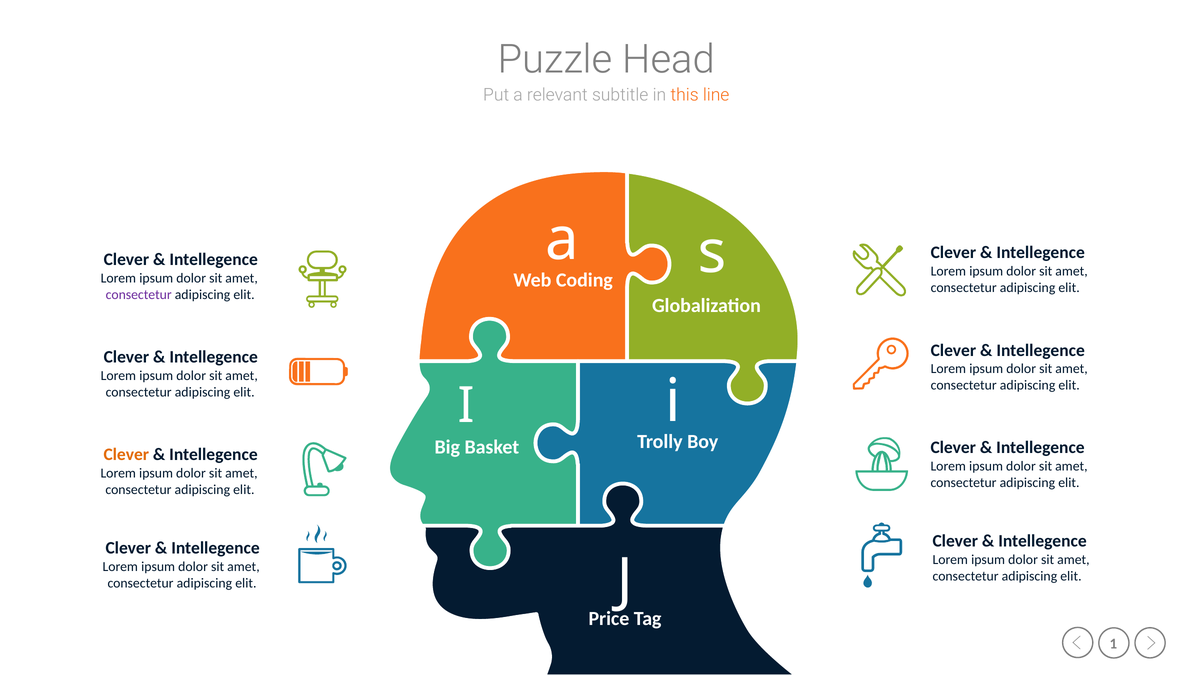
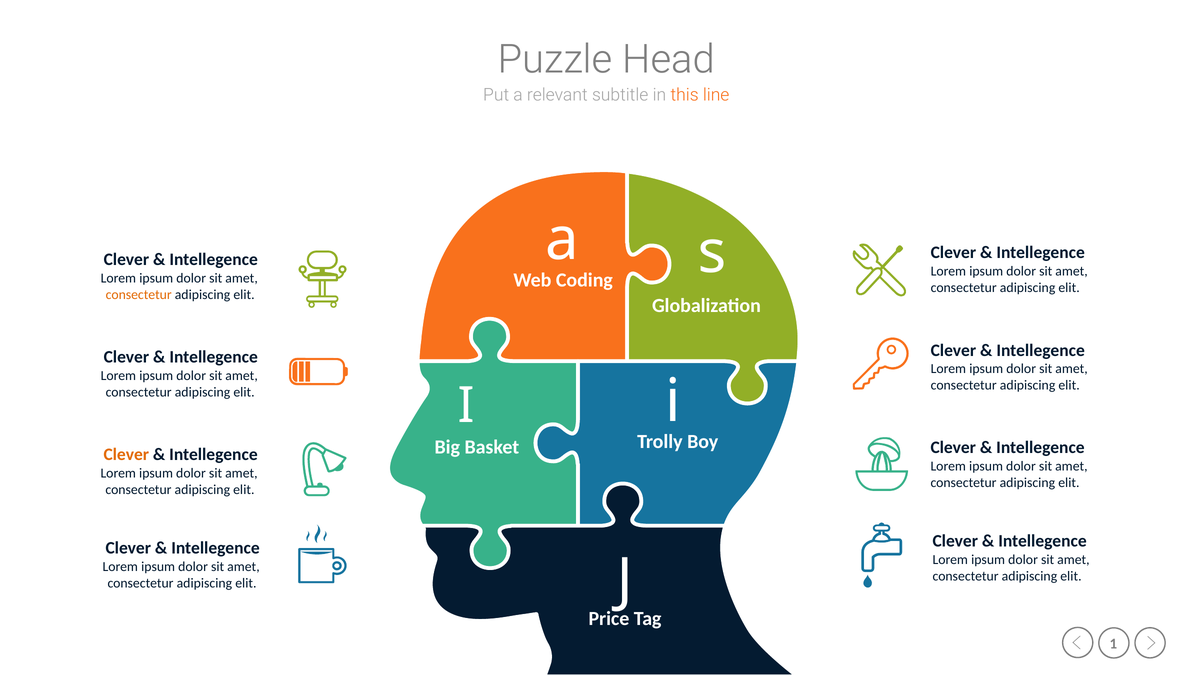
consectetur at (139, 294) colour: purple -> orange
